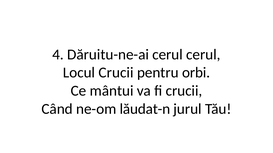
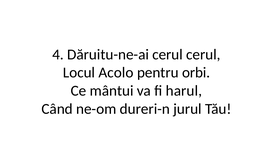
Locul Crucii: Crucii -> Acolo
fi crucii: crucii -> harul
lăudat-n: lăudat-n -> dureri-n
